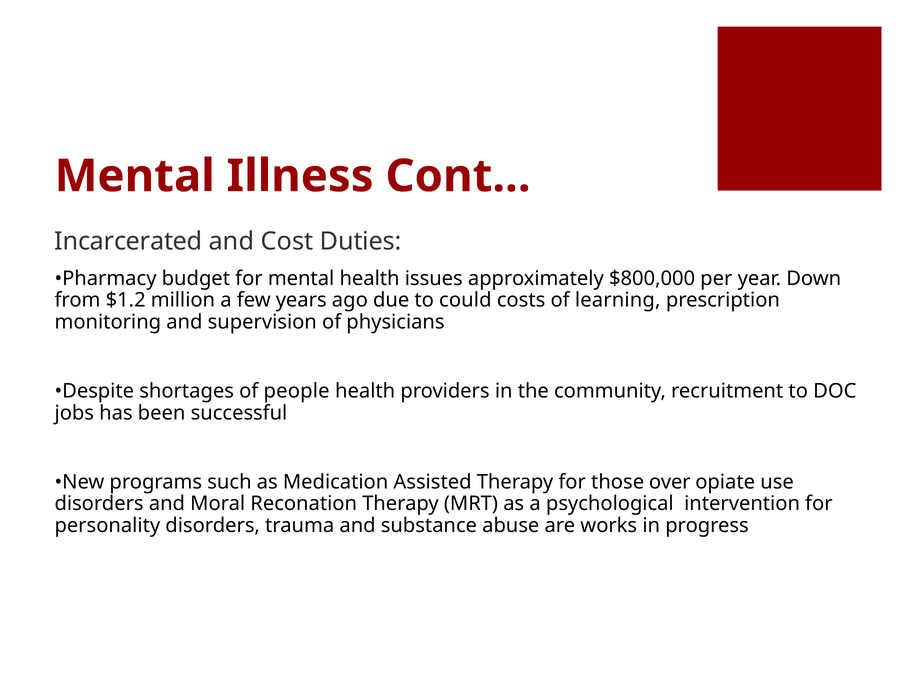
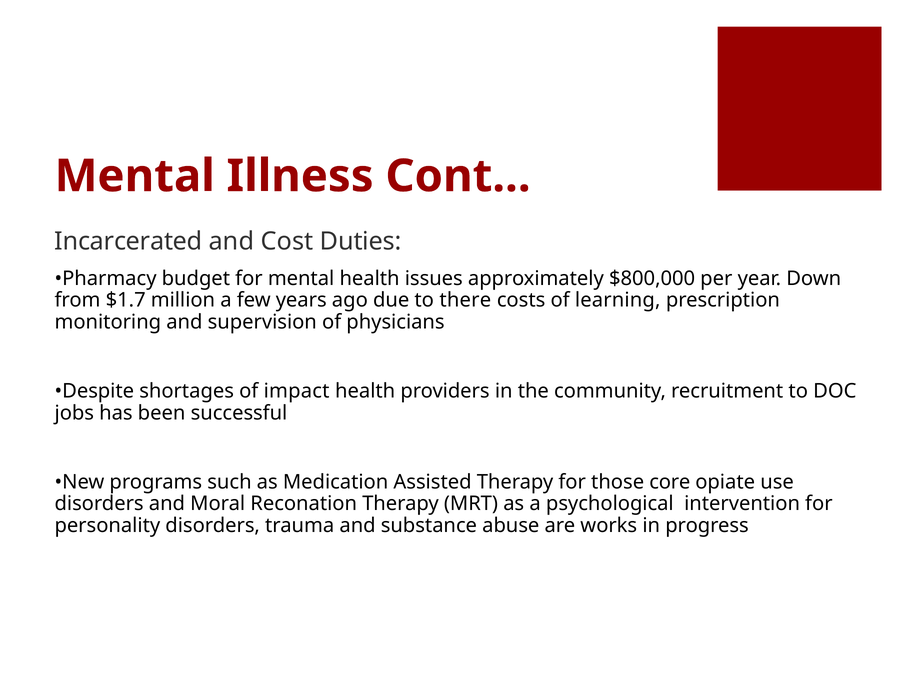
$1.2: $1.2 -> $1.7
could: could -> there
people: people -> impact
over: over -> core
